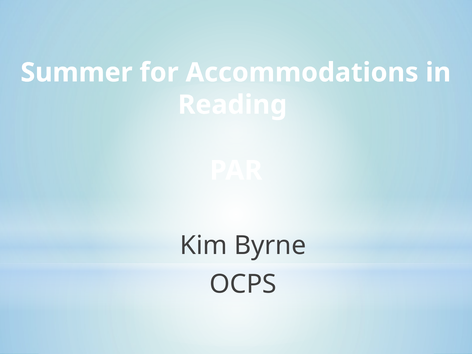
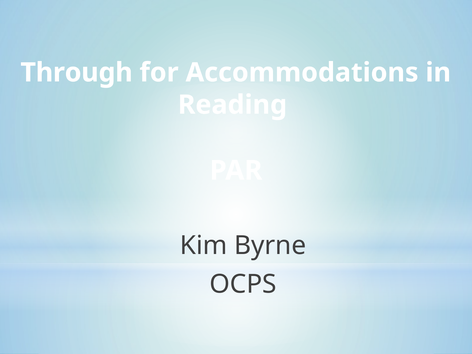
Summer: Summer -> Through
